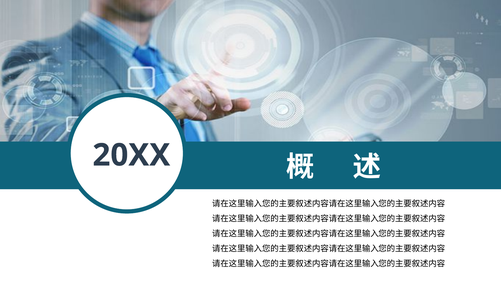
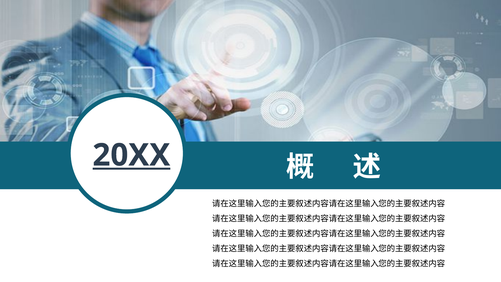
20XX underline: none -> present
